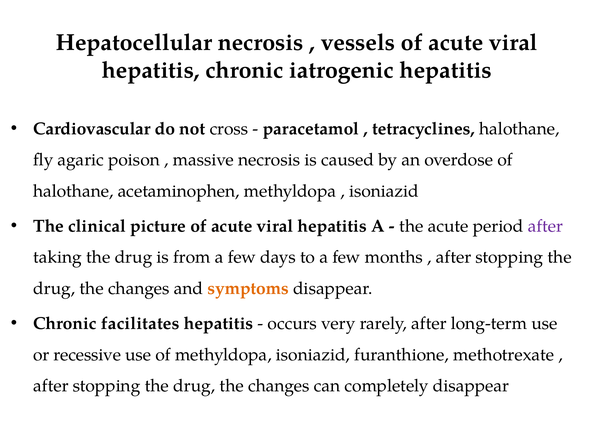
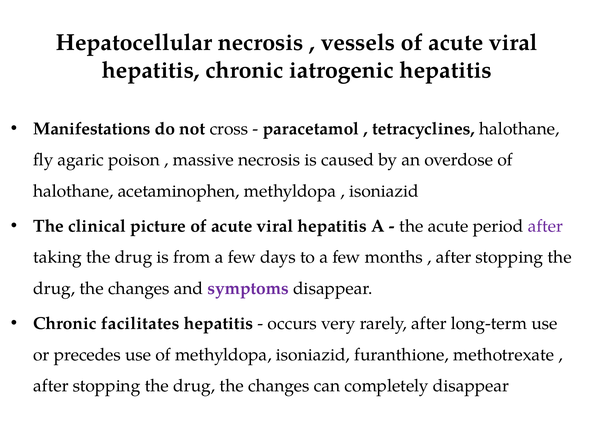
Cardiovascular: Cardiovascular -> Manifestations
symptoms colour: orange -> purple
recessive: recessive -> precedes
